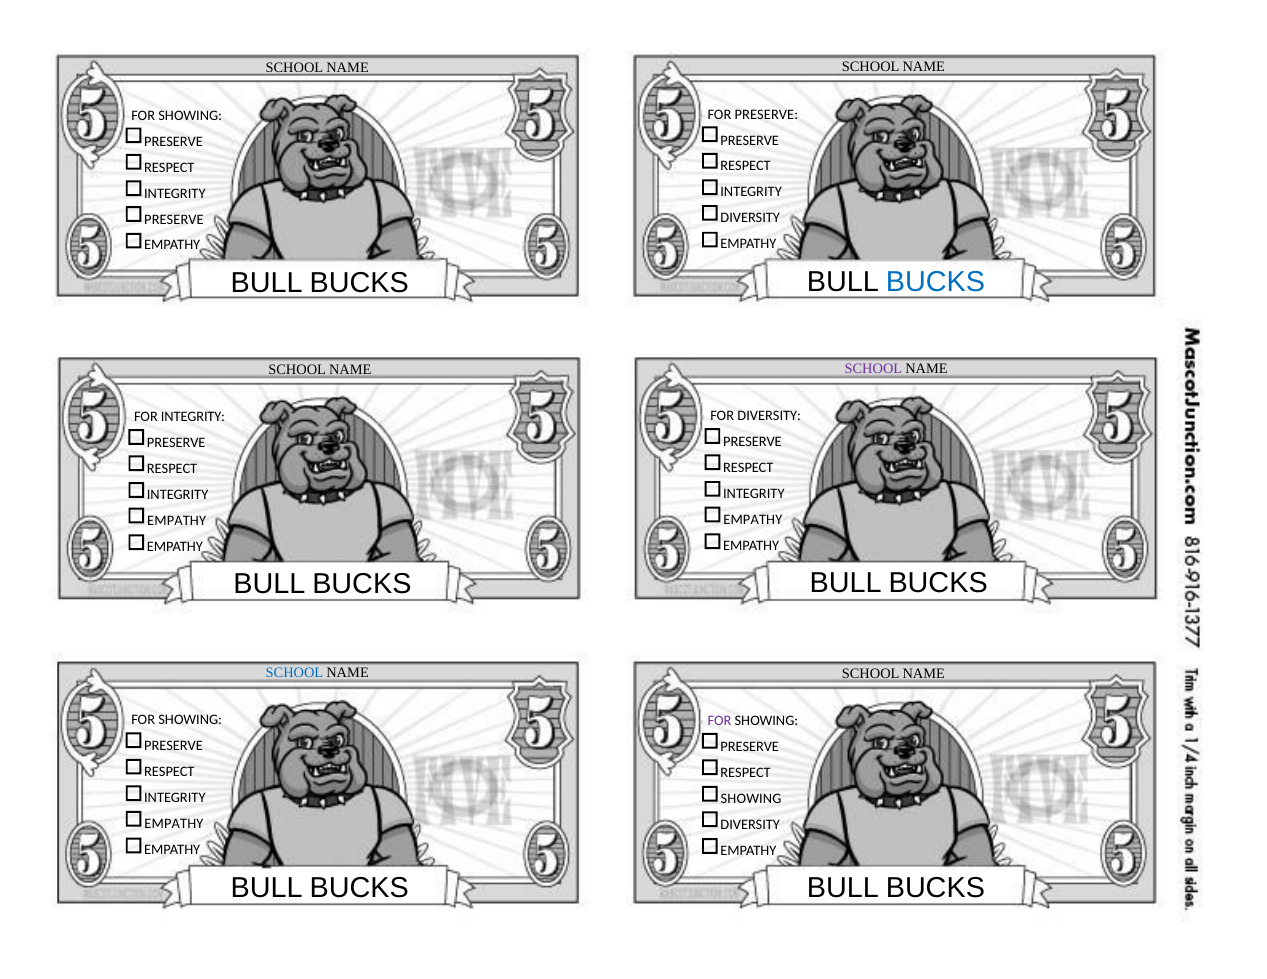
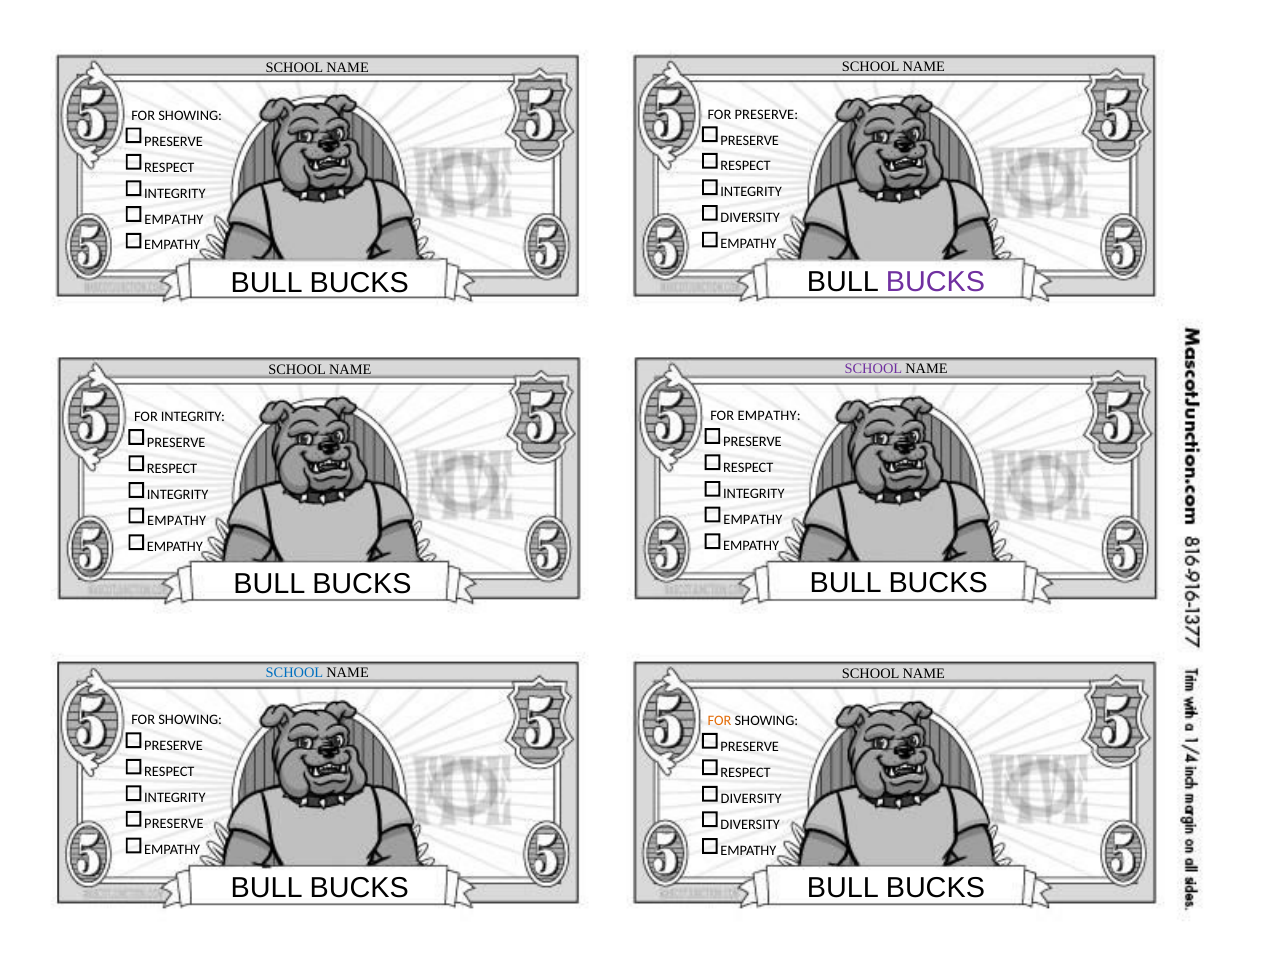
PRESERVE at (174, 219): PRESERVE -> EMPATHY
BUCKS at (935, 282) colour: blue -> purple
FOR DIVERSITY: DIVERSITY -> EMPATHY
FOR at (720, 721) colour: purple -> orange
SHOWING at (751, 799): SHOWING -> DIVERSITY
EMPATHY at (174, 824): EMPATHY -> PRESERVE
